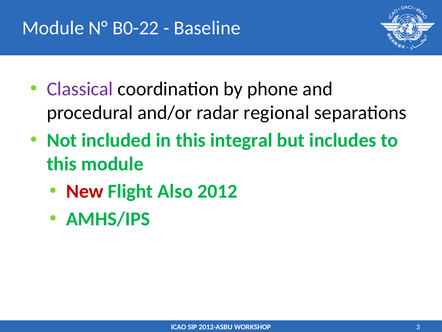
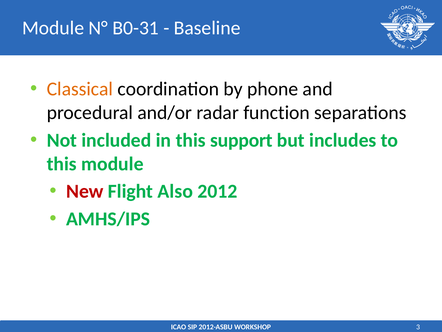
B0-22: B0-22 -> B0-31
Classical colour: purple -> orange
regional: regional -> function
integral: integral -> support
